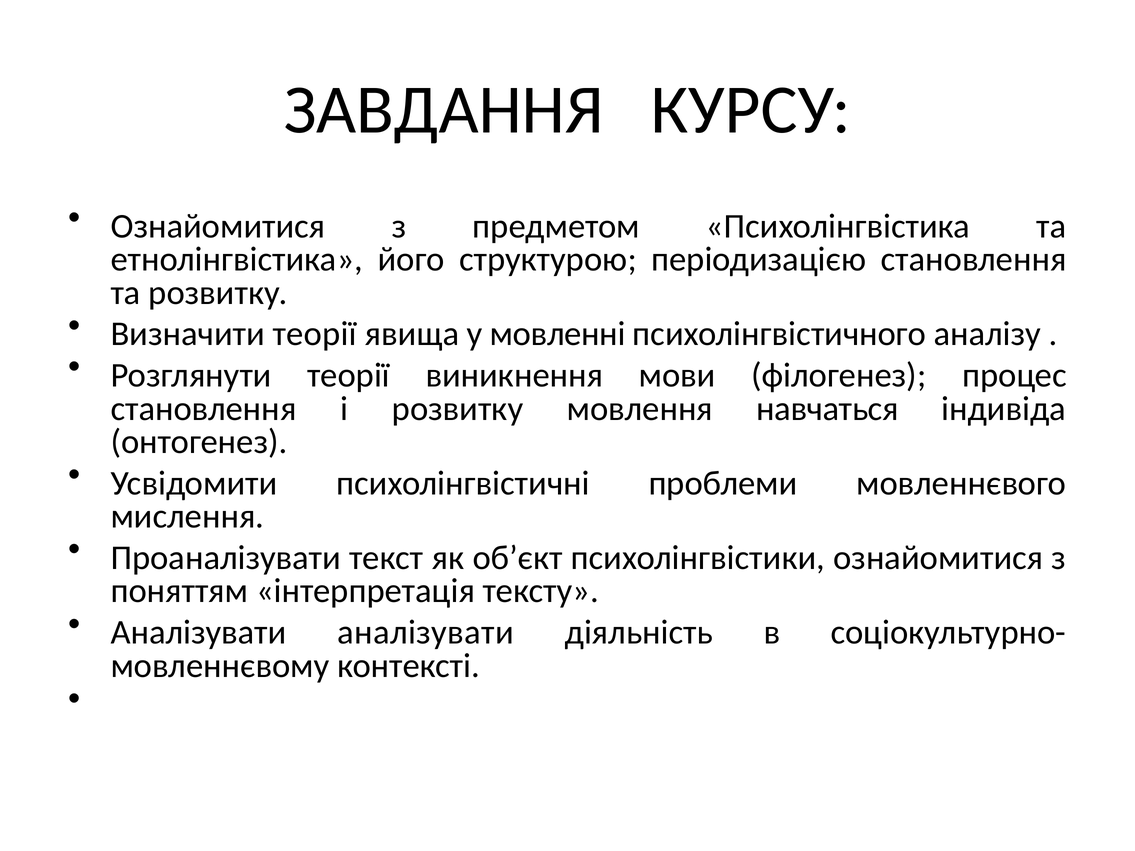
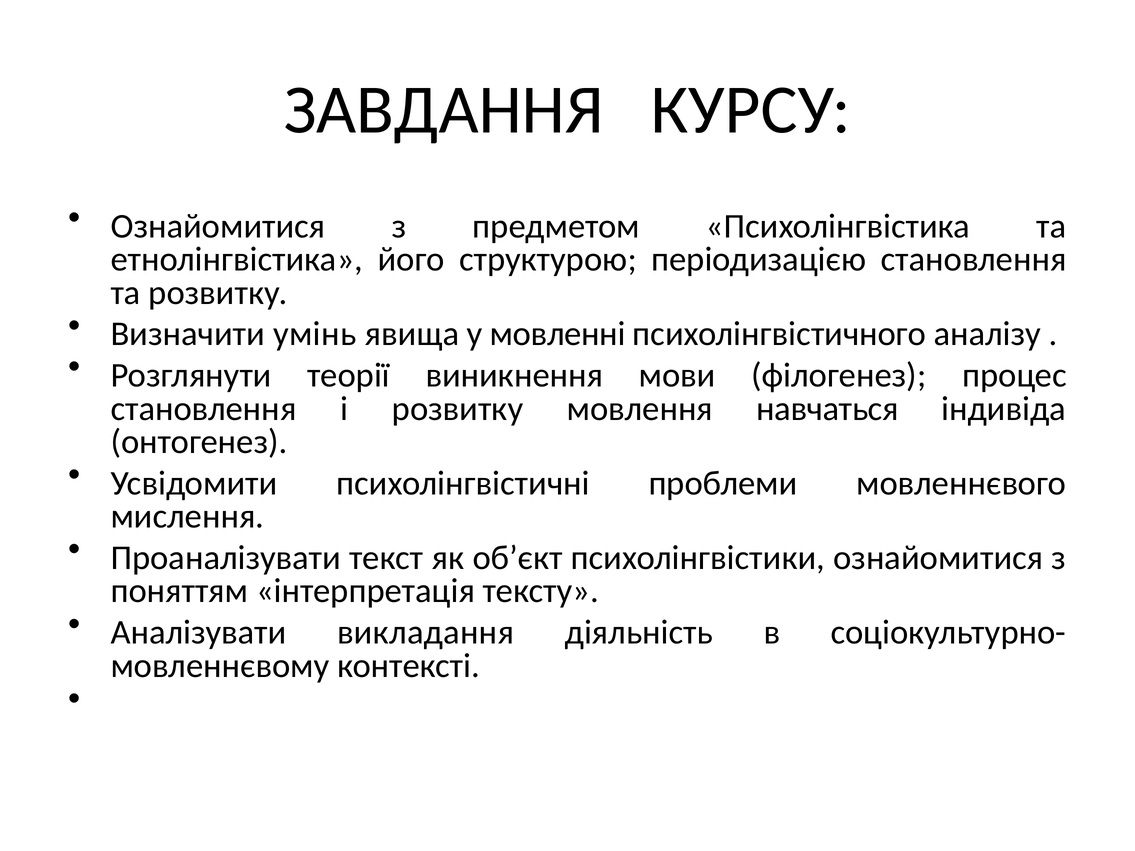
Визначити теорії: теорії -> умінь
Аналізувати аналізувати: аналізувати -> викладання
